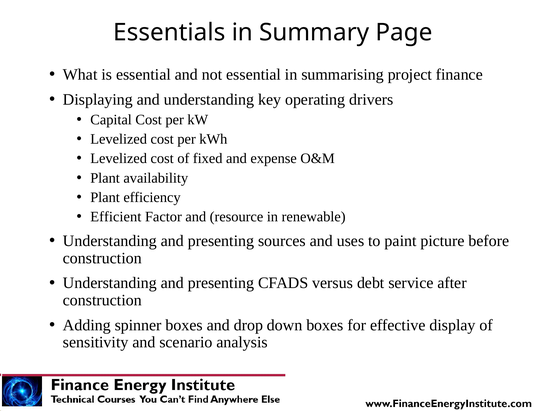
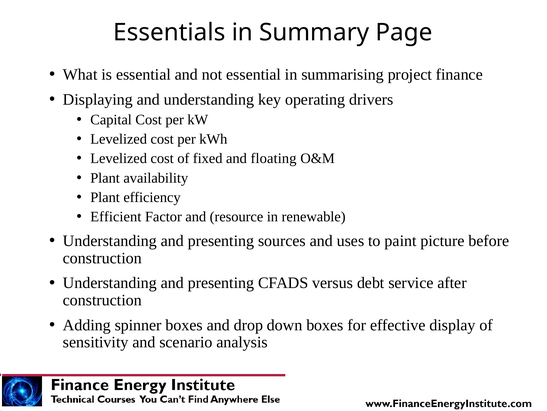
expense: expense -> floating
